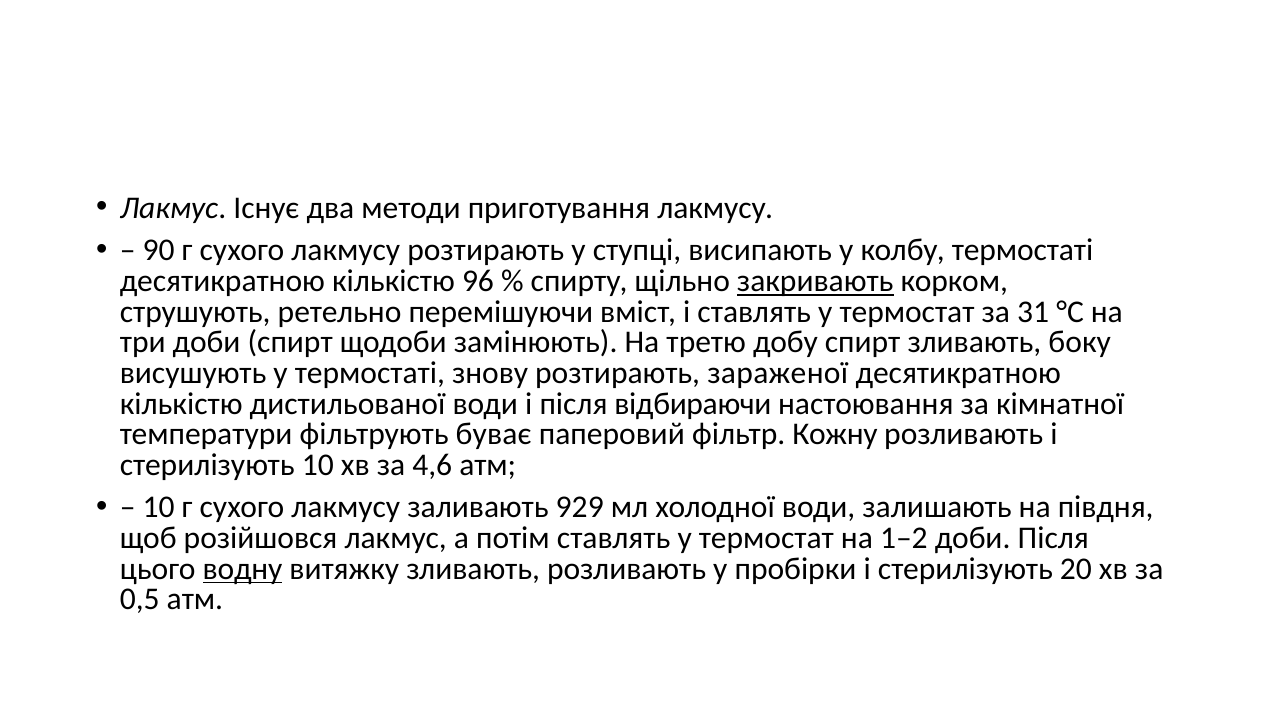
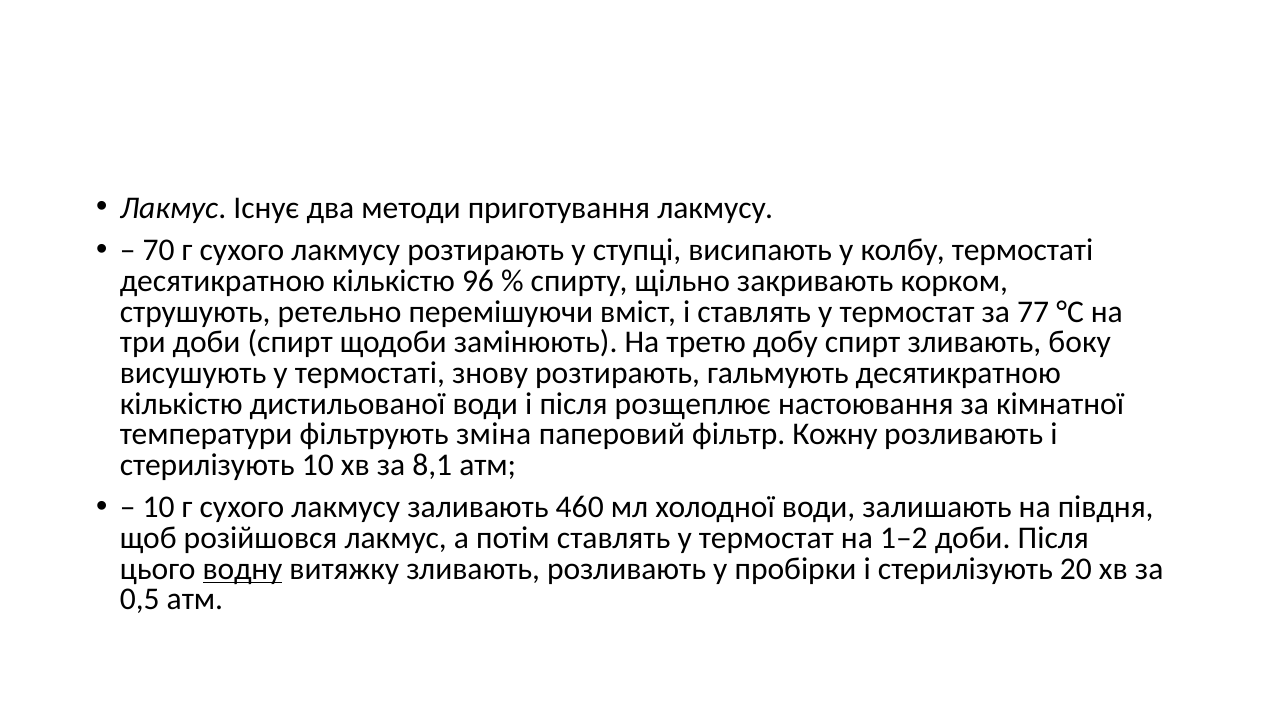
90: 90 -> 70
закривають underline: present -> none
31: 31 -> 77
зараженої: зараженої -> гальмують
відбираючи: відбираючи -> розщеплює
буває: буває -> зміна
4,6: 4,6 -> 8,1
929: 929 -> 460
